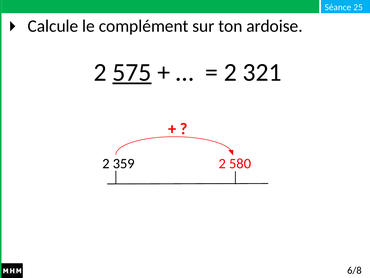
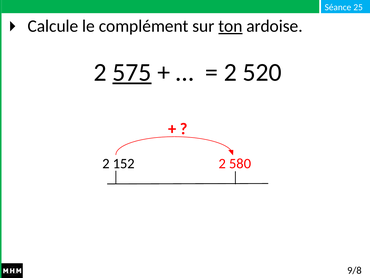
ton underline: none -> present
321: 321 -> 520
359: 359 -> 152
6/8: 6/8 -> 9/8
